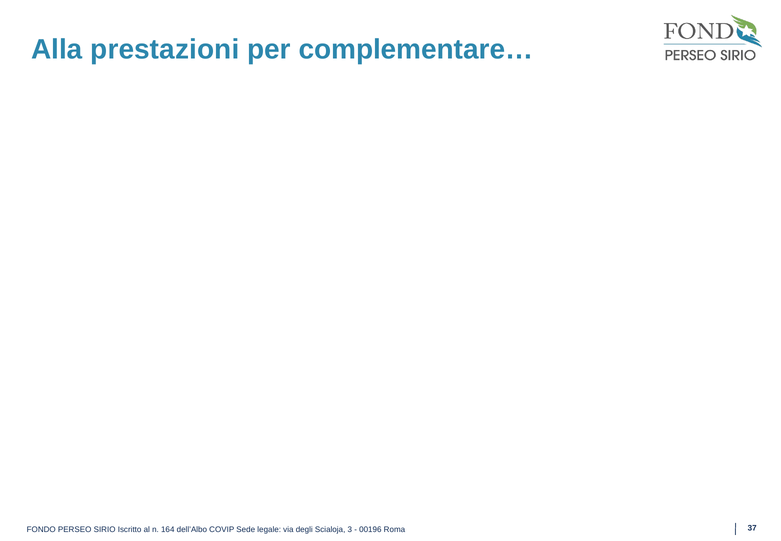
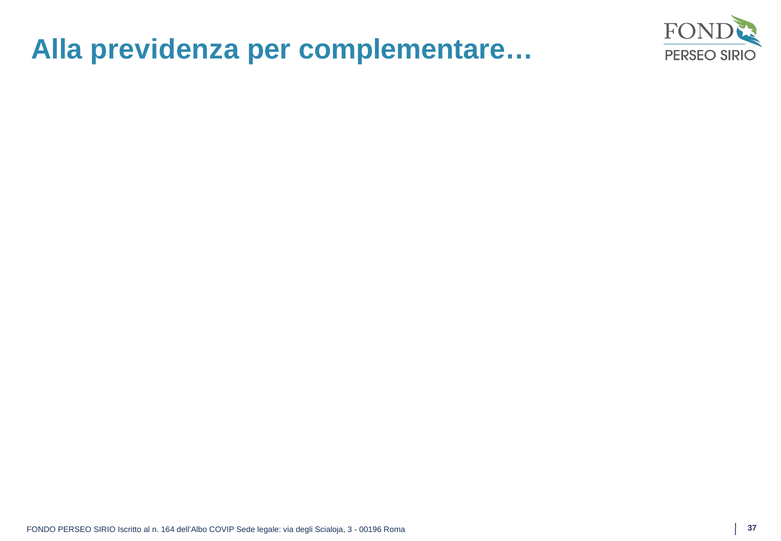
prestazioni: prestazioni -> previdenza
